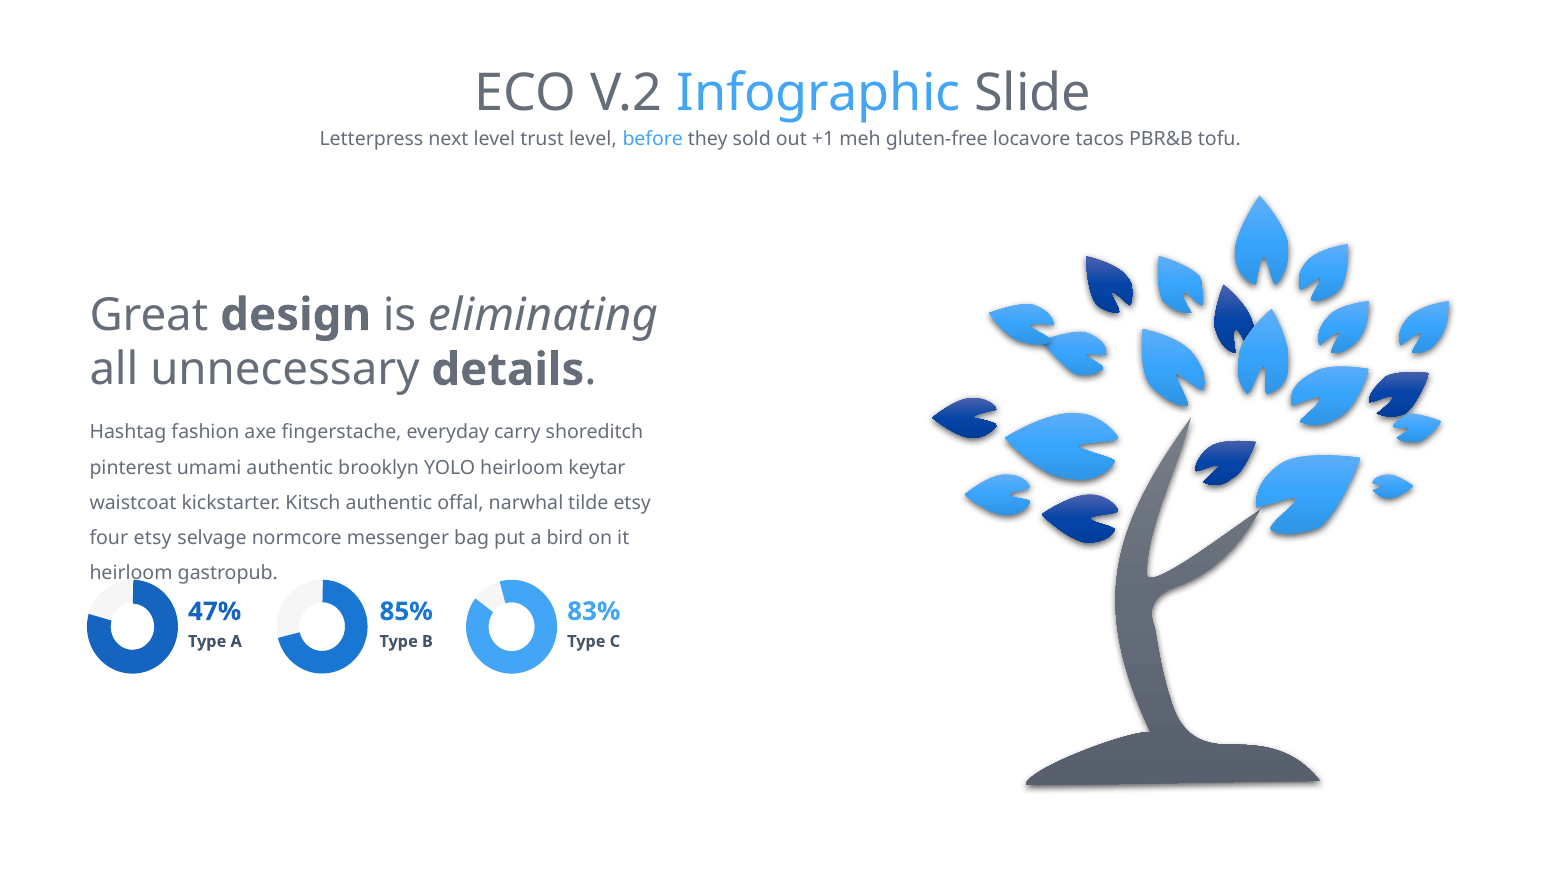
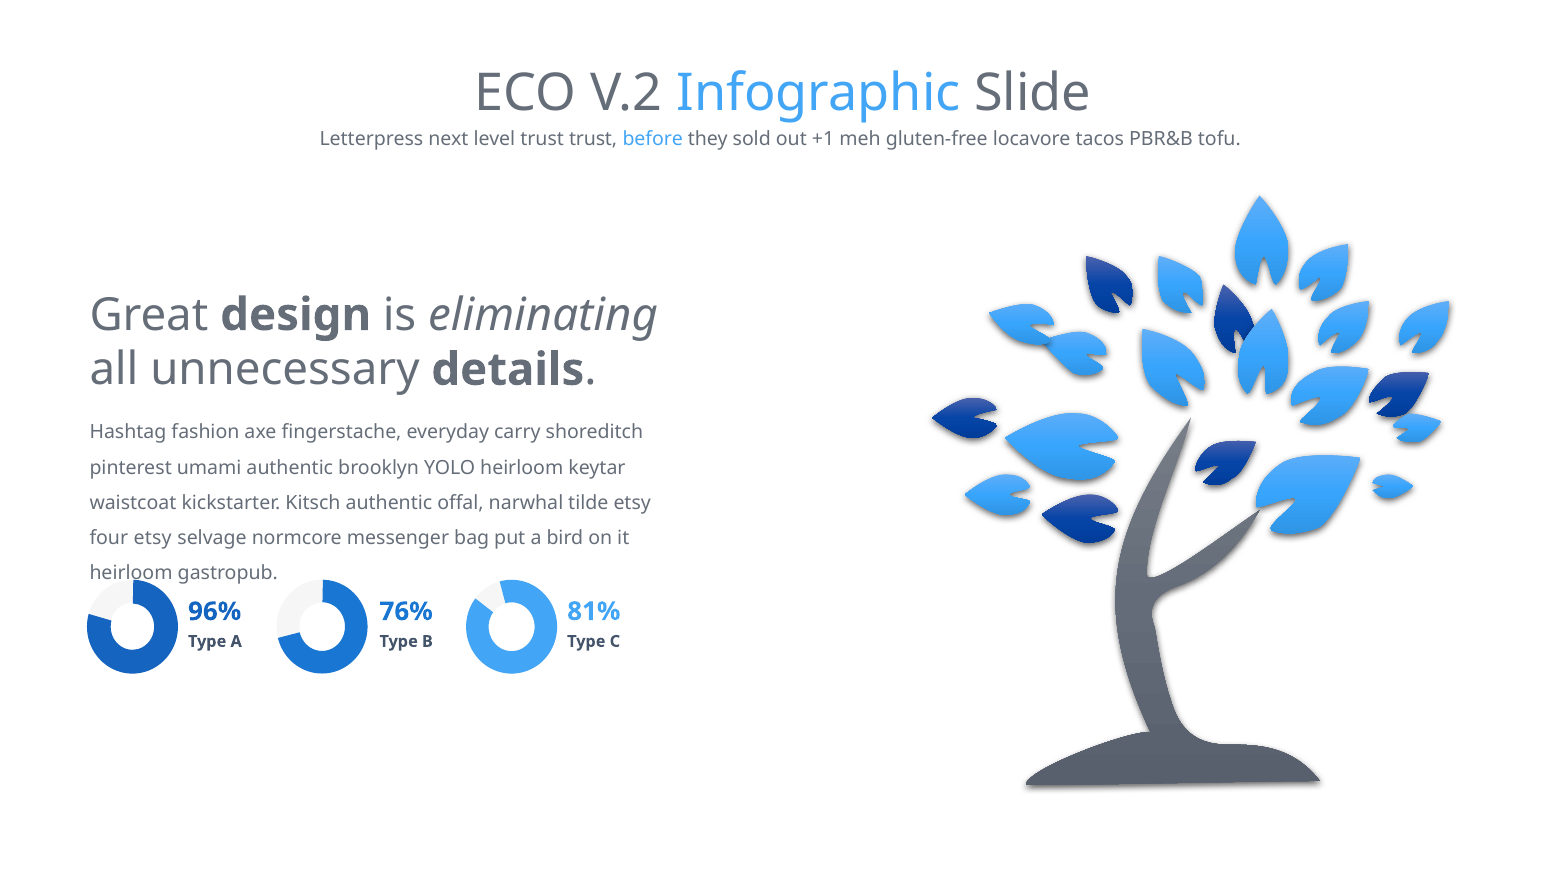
trust level: level -> trust
83%: 83% -> 81%
47%: 47% -> 96%
85%: 85% -> 76%
